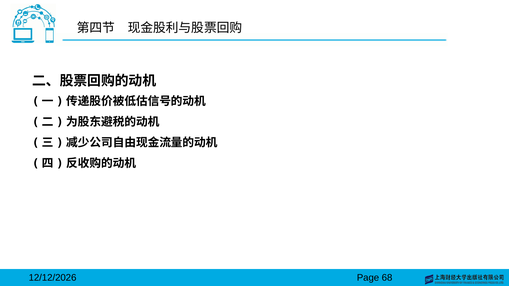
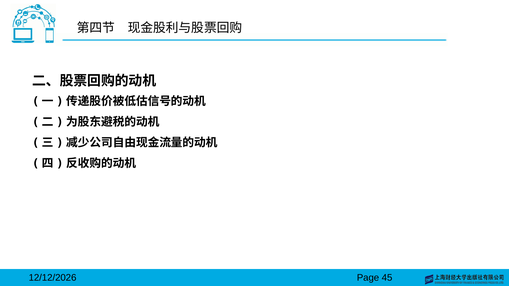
68: 68 -> 45
